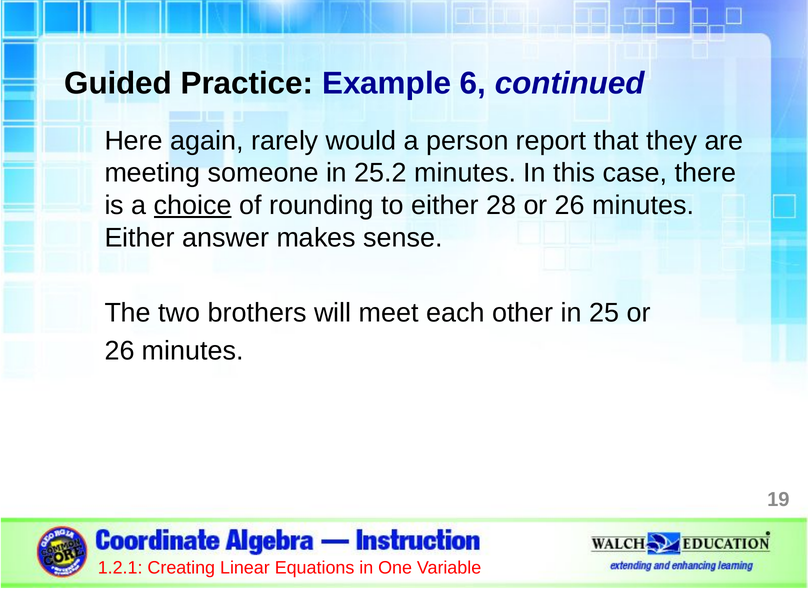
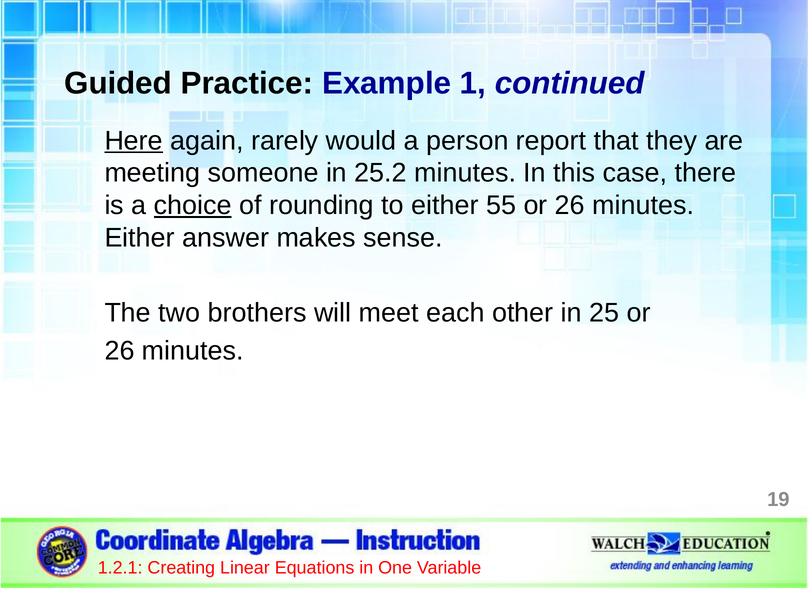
6: 6 -> 1
Here underline: none -> present
28: 28 -> 55
